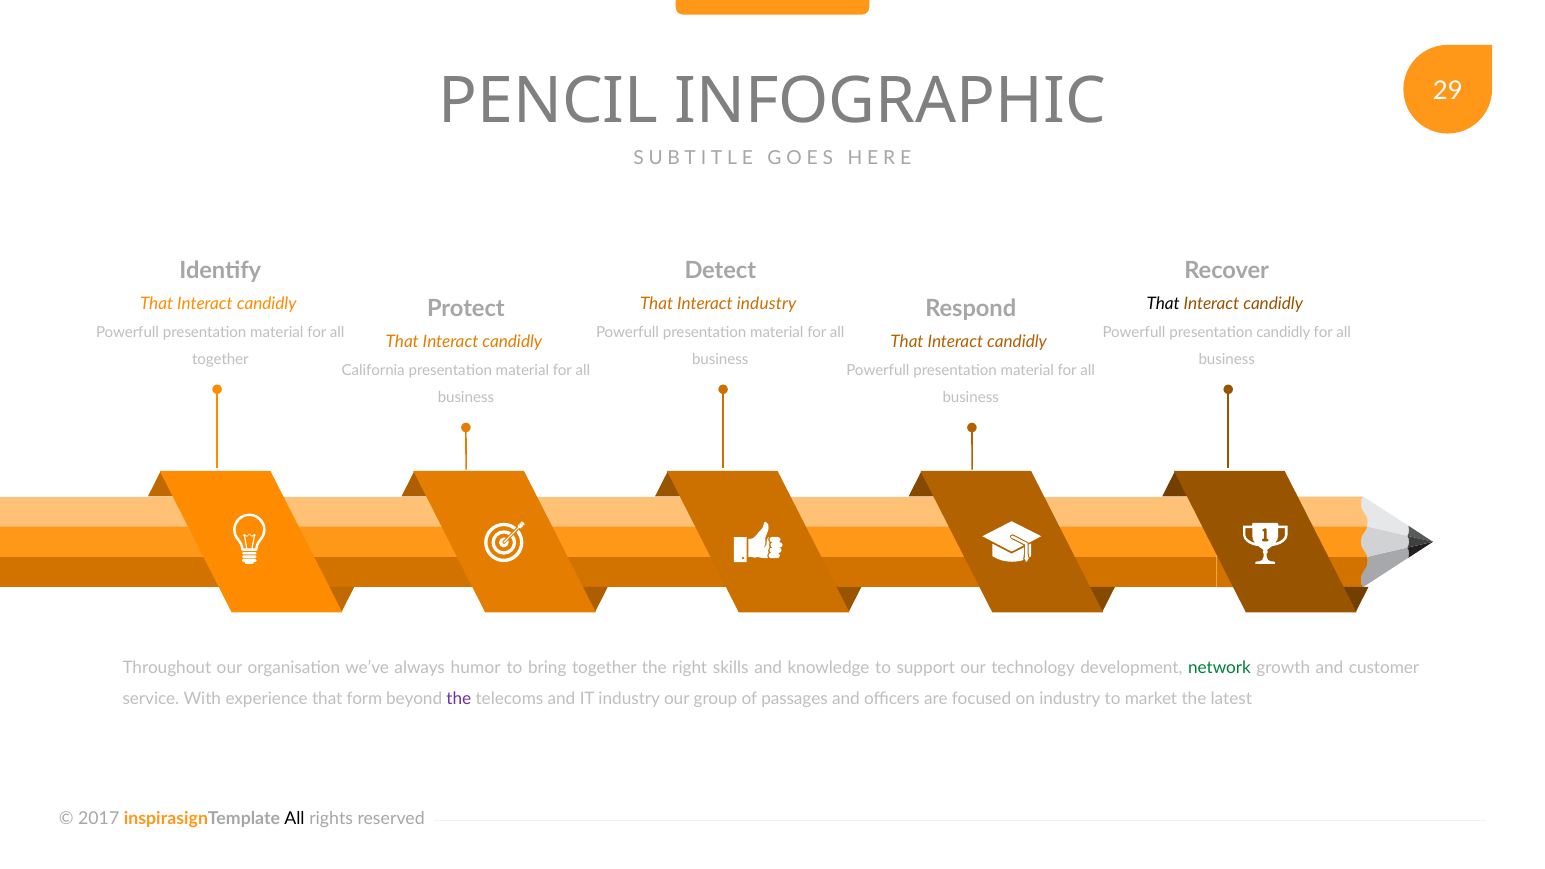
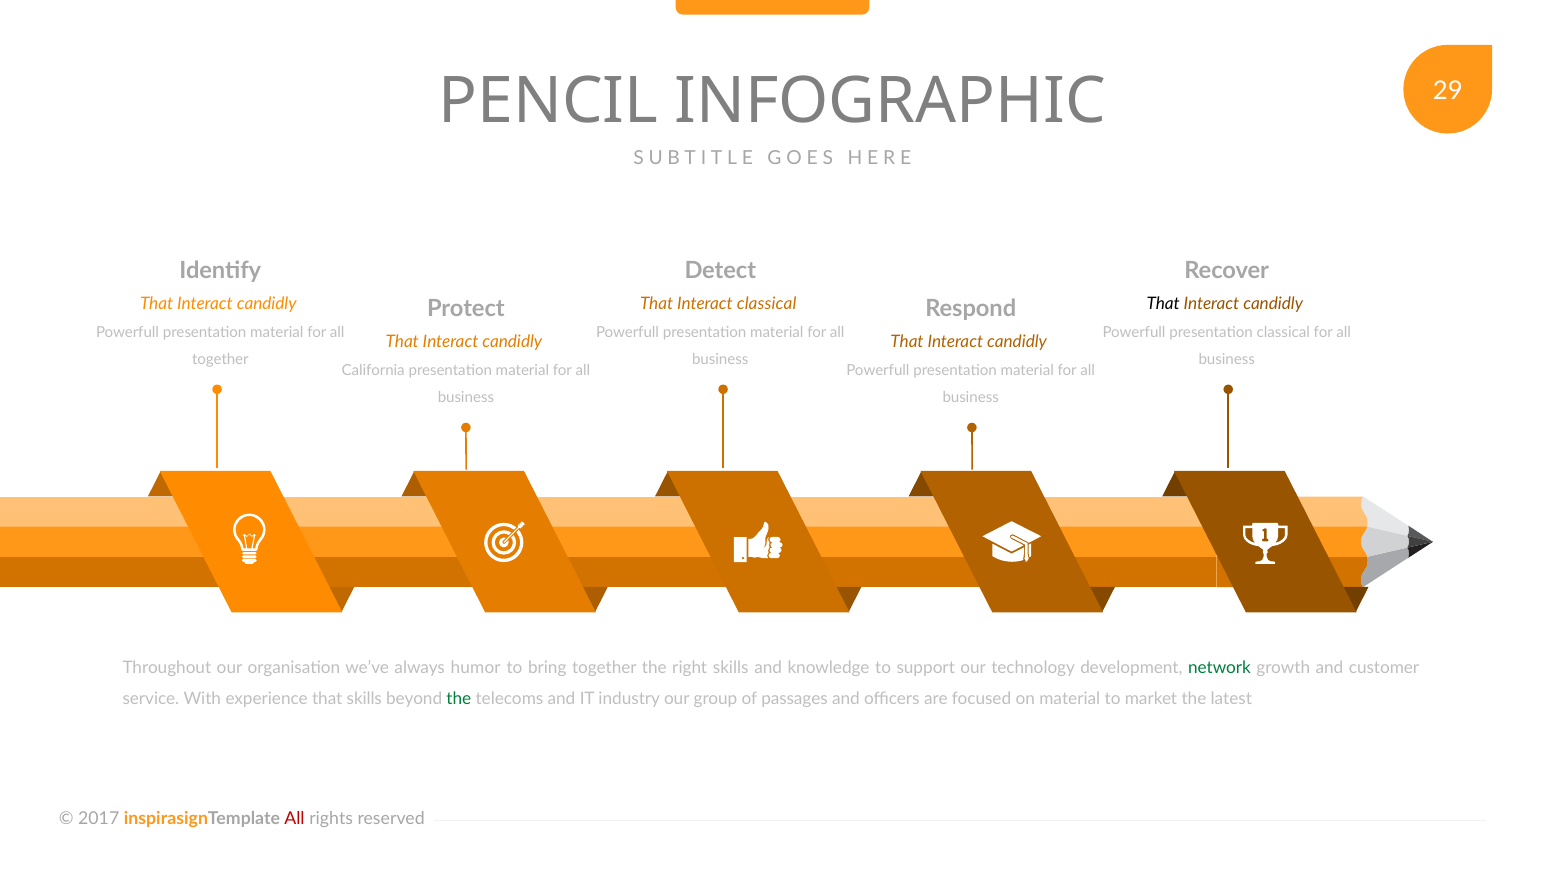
Interact industry: industry -> classical
presentation candidly: candidly -> classical
that form: form -> skills
the at (459, 699) colour: purple -> green
on industry: industry -> material
All at (295, 819) colour: black -> red
